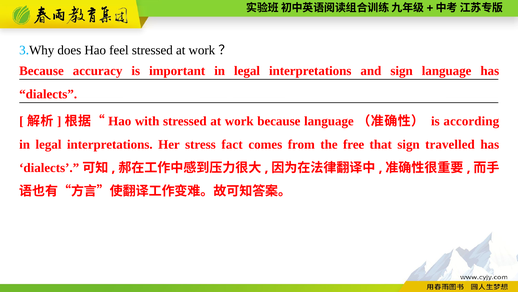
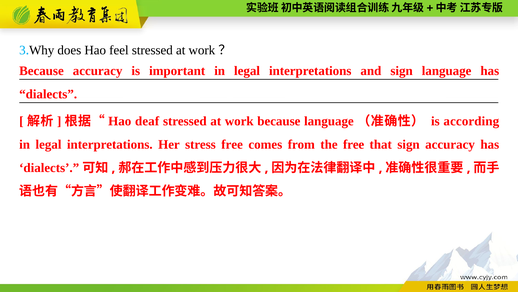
with: with -> deaf
stress fact: fact -> free
sign travelled: travelled -> accuracy
